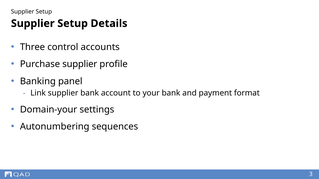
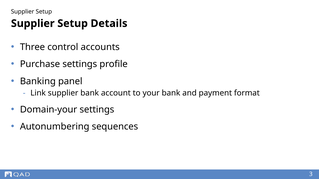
Purchase supplier: supplier -> settings
